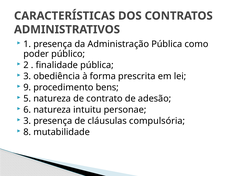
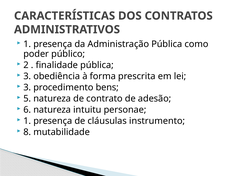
9 at (27, 87): 9 -> 3
3 at (27, 121): 3 -> 1
compulsória: compulsória -> instrumento
